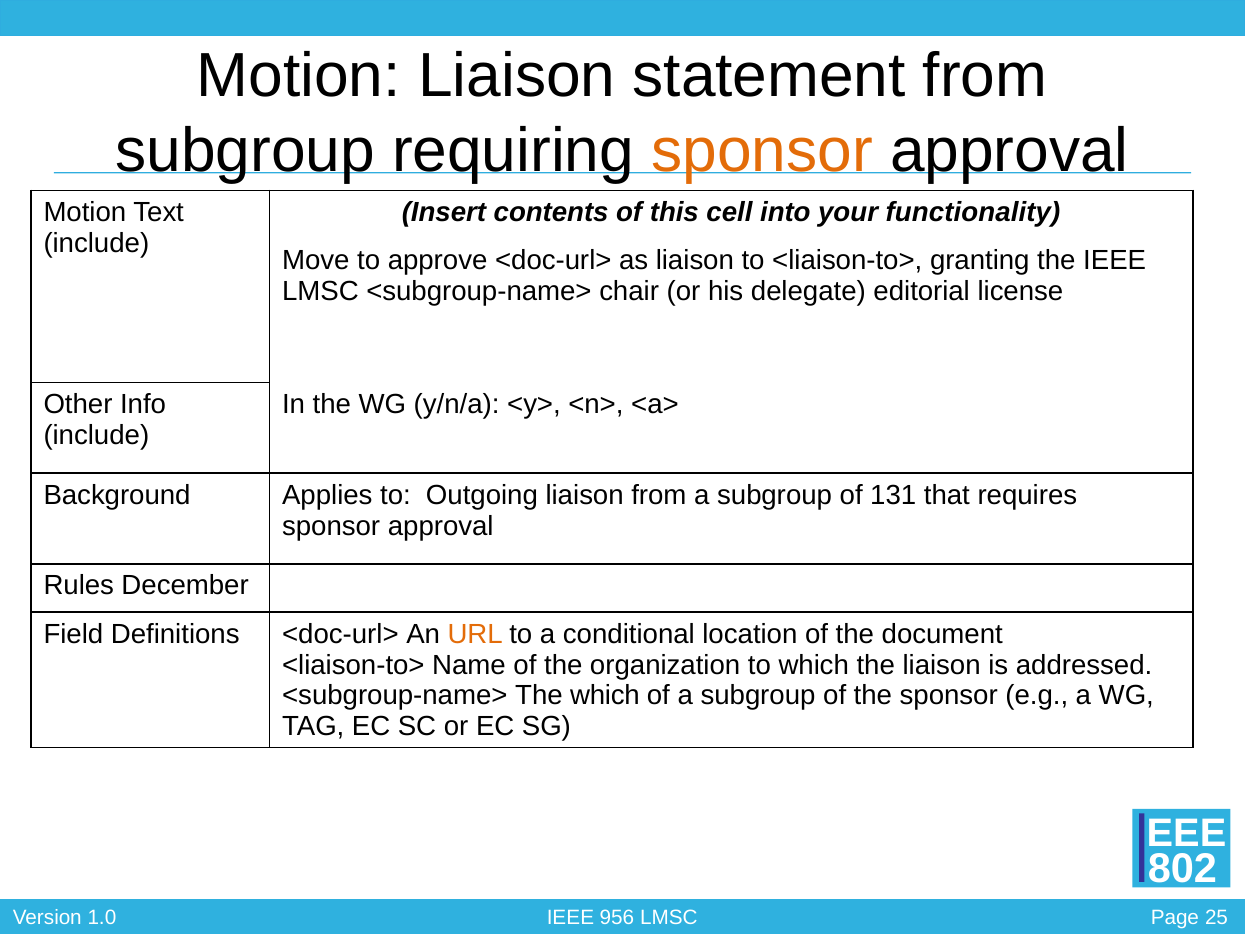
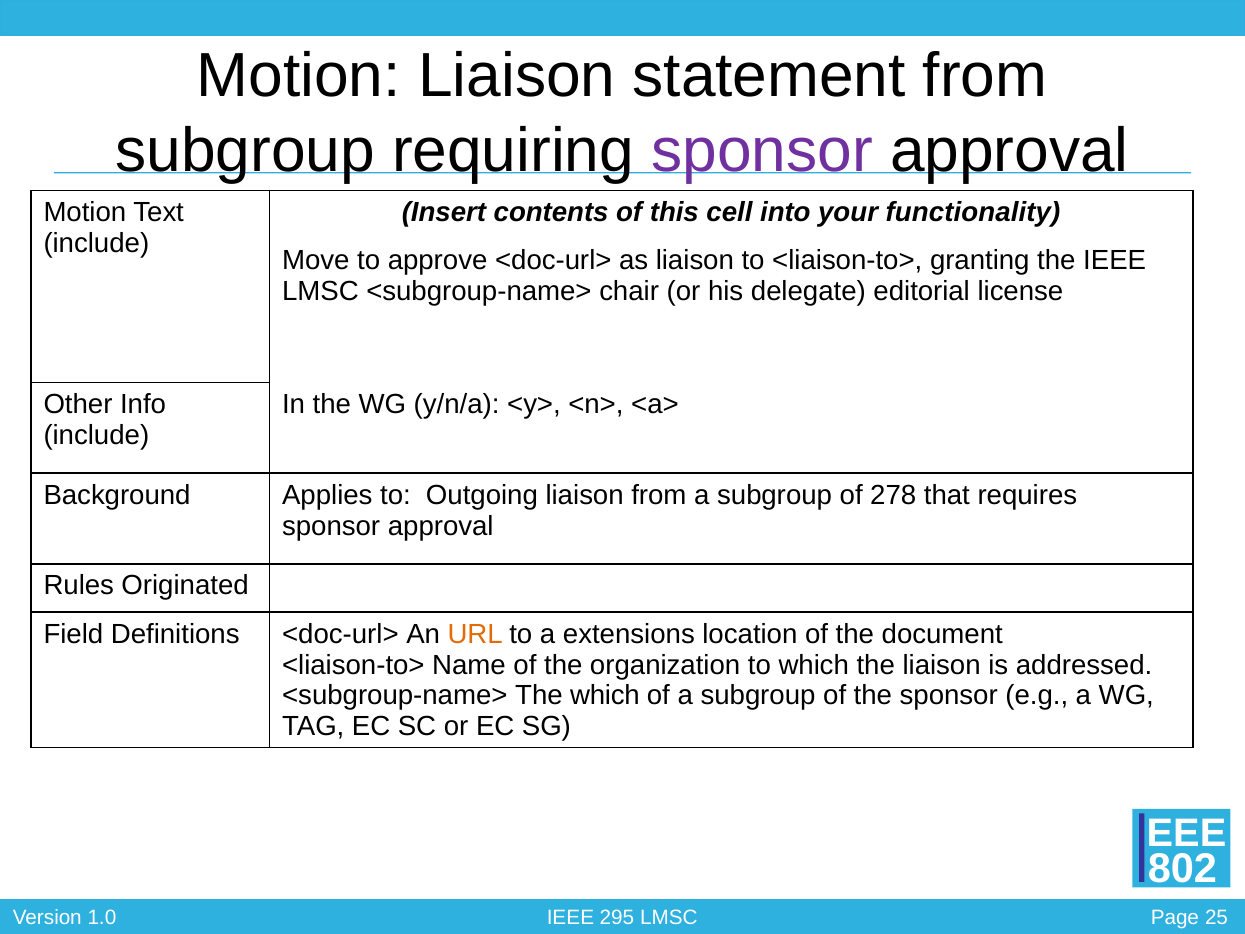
sponsor at (762, 151) colour: orange -> purple
131: 131 -> 278
December: December -> Originated
conditional: conditional -> extensions
956: 956 -> 295
